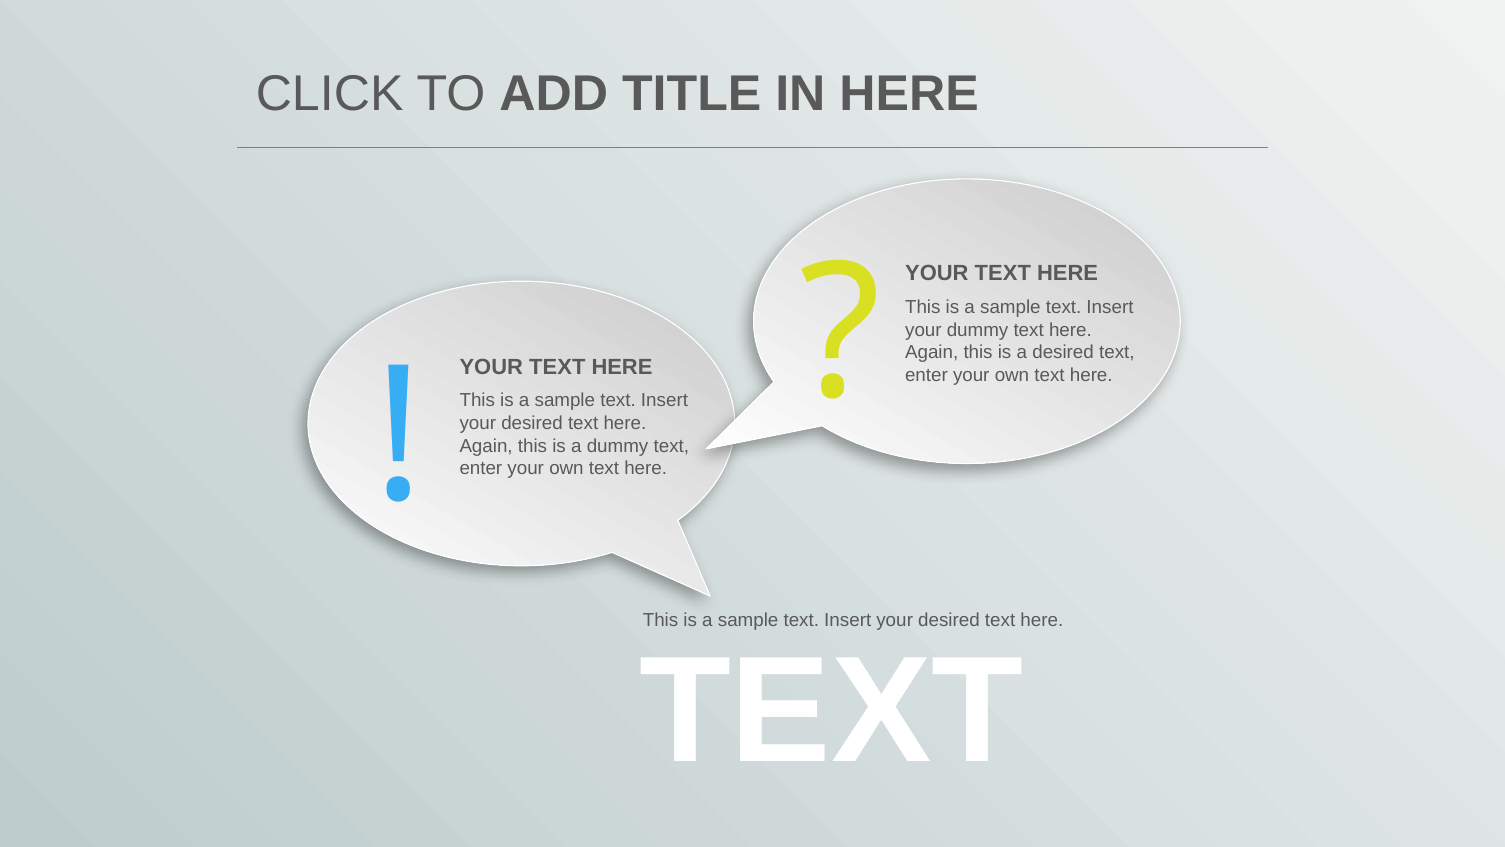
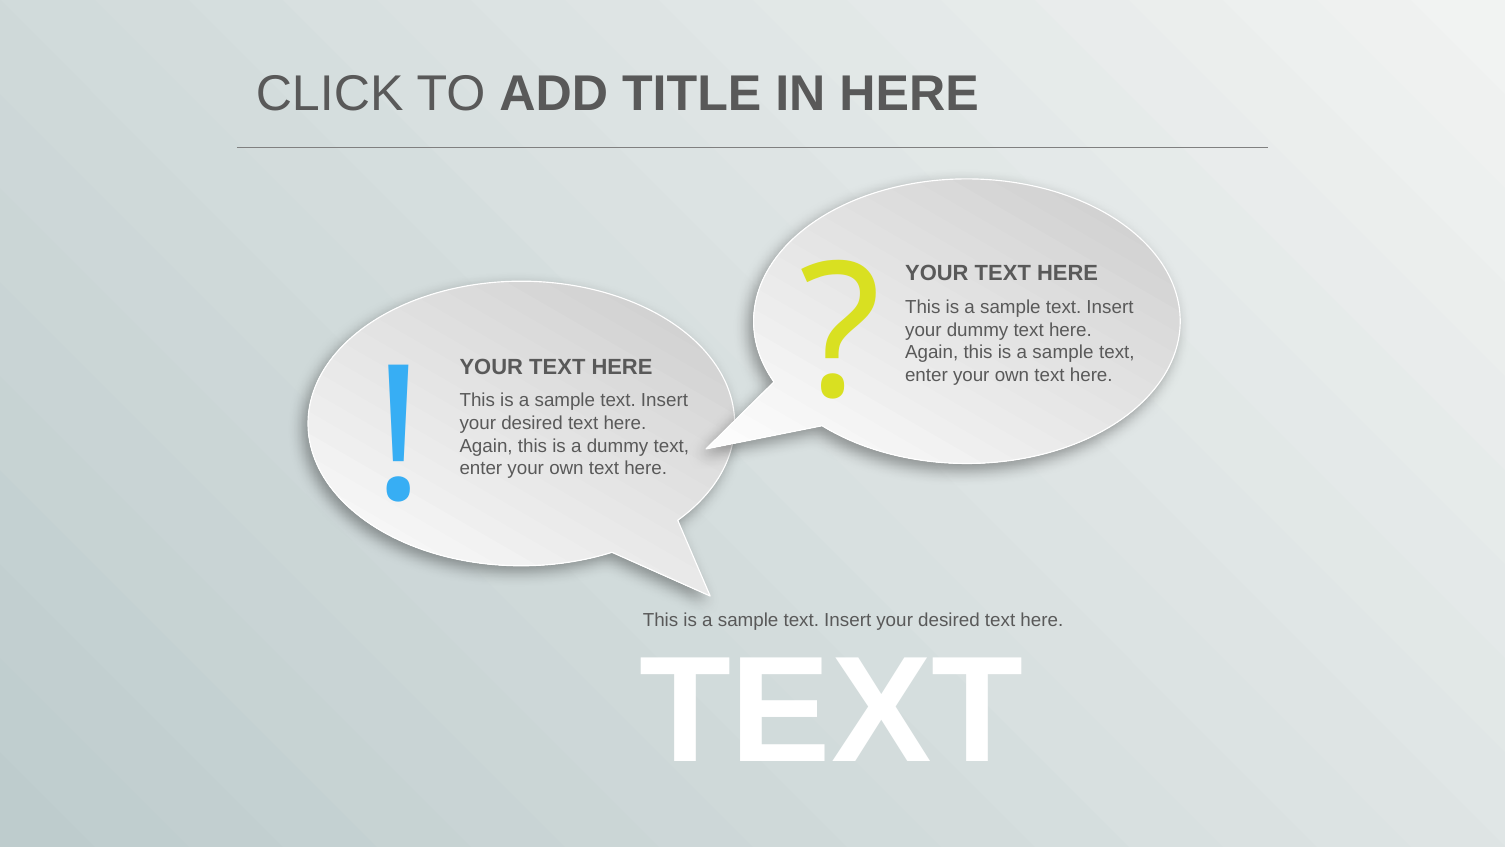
desired at (1063, 352): desired -> sample
